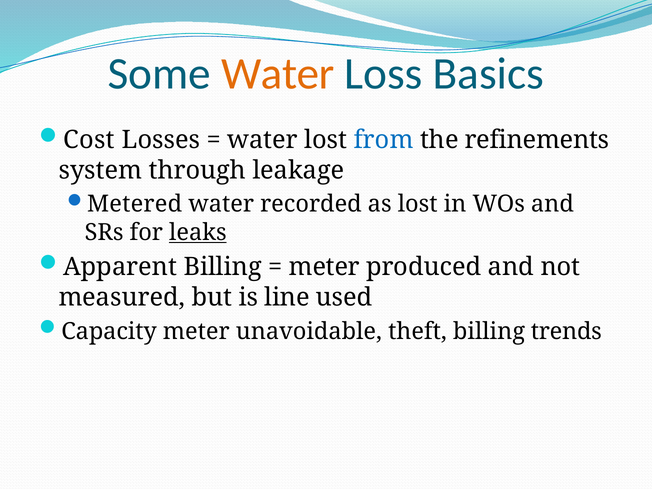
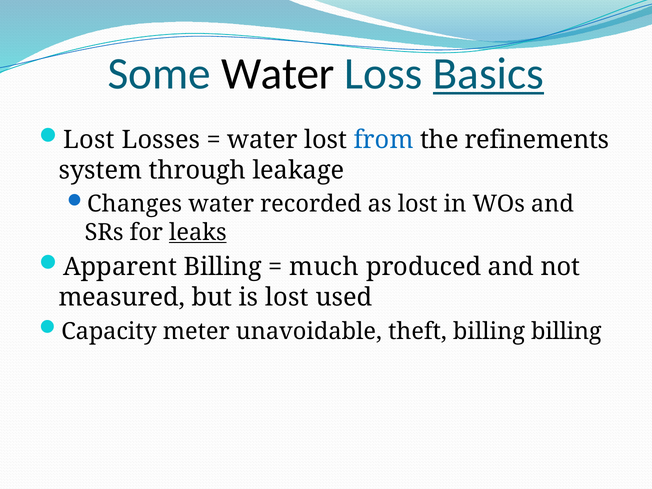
Water at (278, 74) colour: orange -> black
Basics underline: none -> present
Cost at (89, 140): Cost -> Lost
Metered: Metered -> Changes
meter at (324, 267): meter -> much
is line: line -> lost
billing trends: trends -> billing
